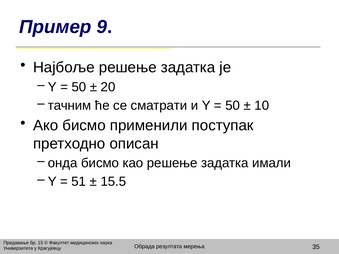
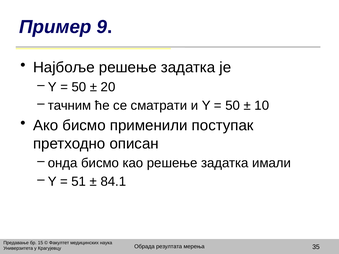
15.5: 15.5 -> 84.1
